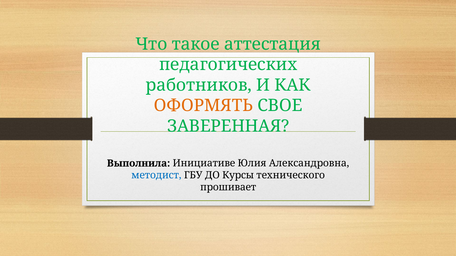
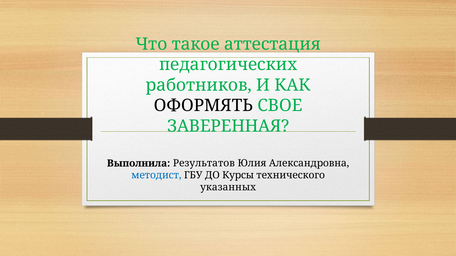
ОФОРМЯТЬ colour: orange -> black
Инициативе: Инициативе -> Результатов
прошивает: прошивает -> указанных
